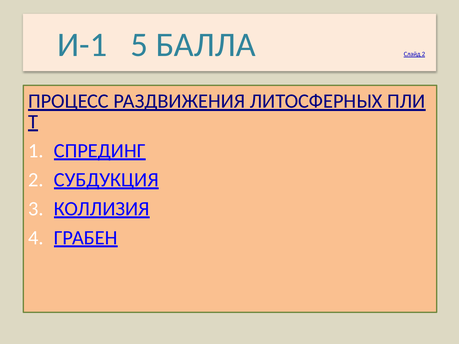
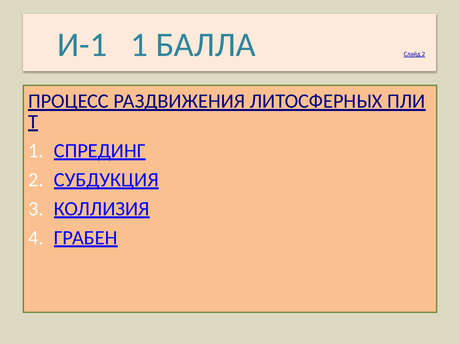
И-1 5: 5 -> 1
